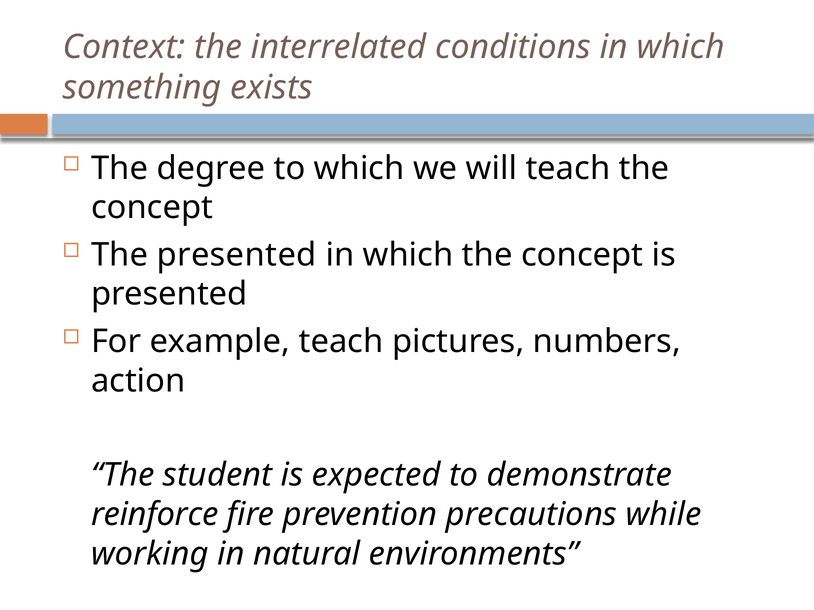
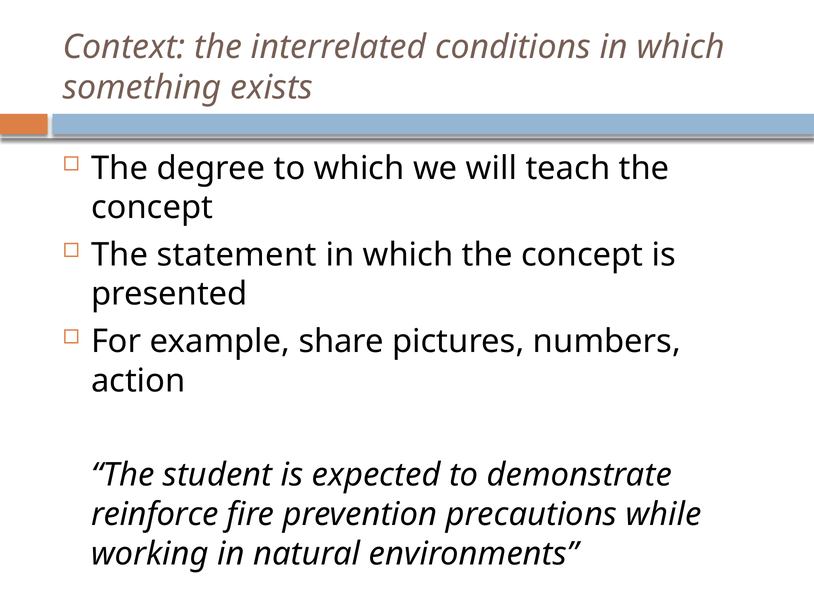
The presented: presented -> statement
example teach: teach -> share
